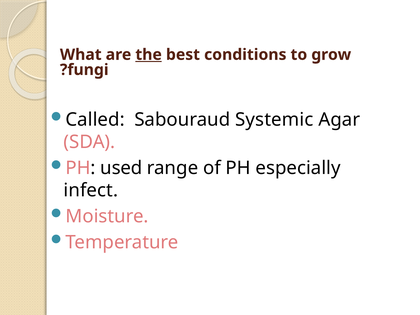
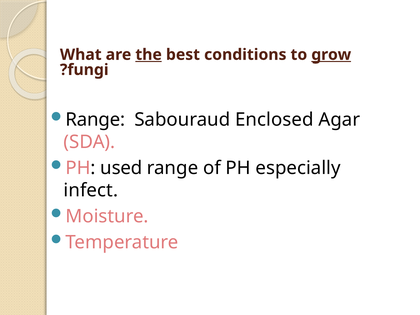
grow underline: none -> present
Called at (95, 120): Called -> Range
Systemic: Systemic -> Enclosed
